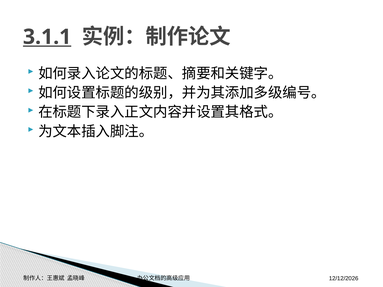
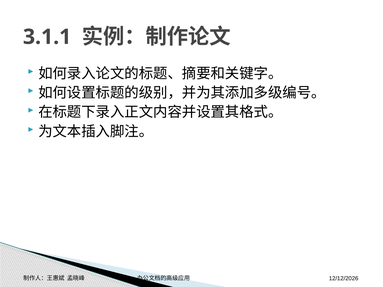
3.1.1 underline: present -> none
